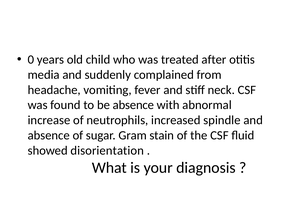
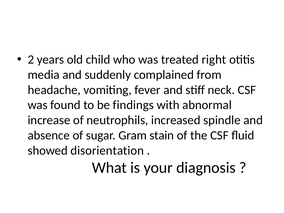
0: 0 -> 2
after: after -> right
be absence: absence -> findings
